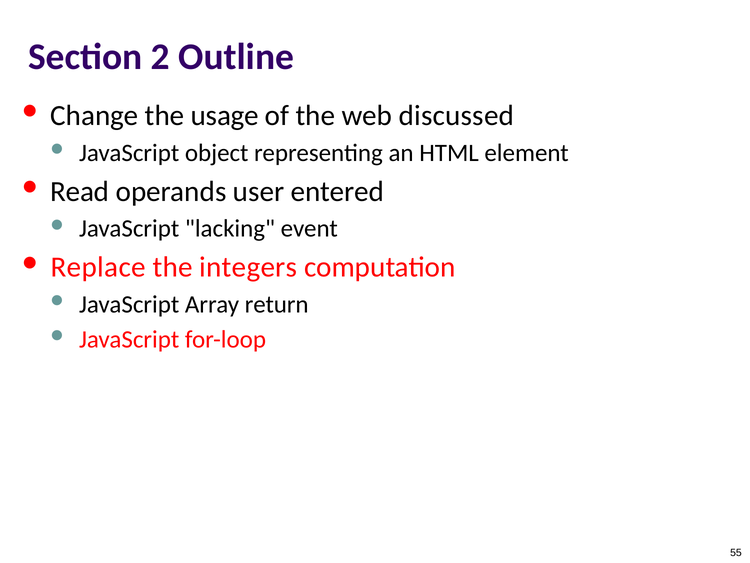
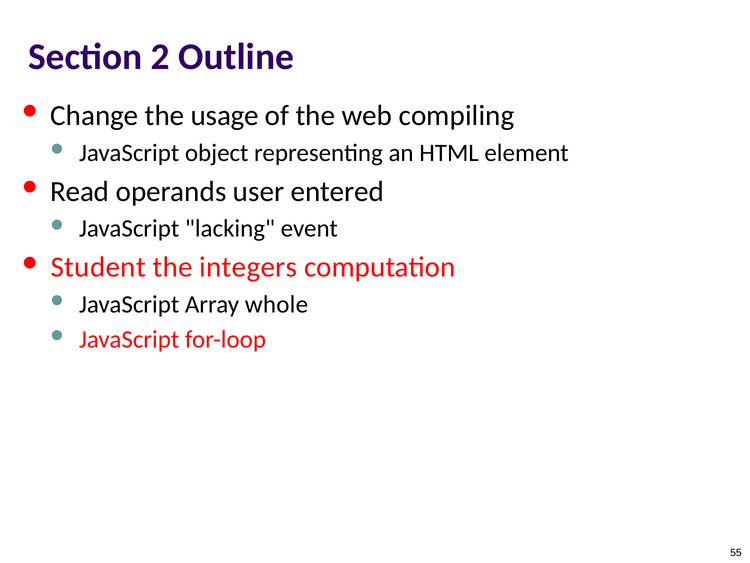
discussed: discussed -> compiling
Replace: Replace -> Student
return: return -> whole
